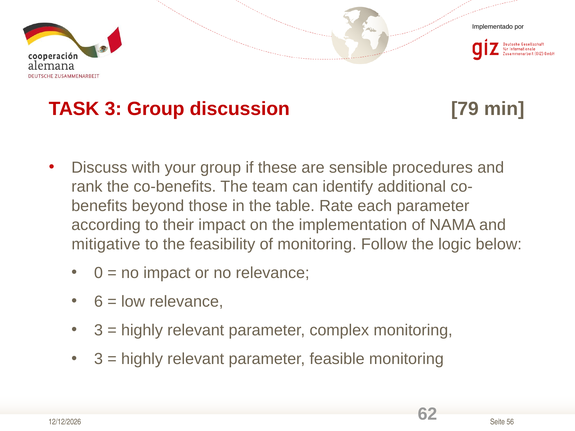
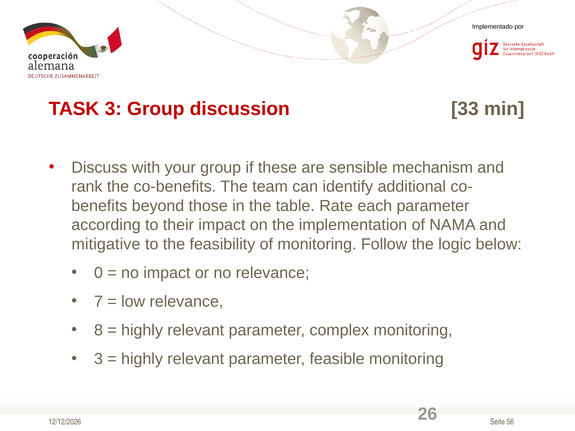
79: 79 -> 33
procedures: procedures -> mechanism
6: 6 -> 7
3 at (98, 330): 3 -> 8
62: 62 -> 26
